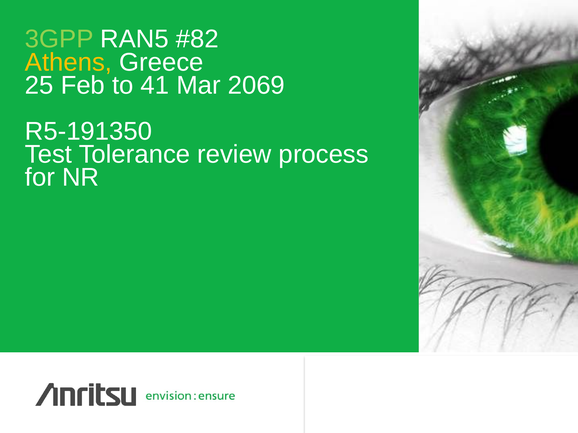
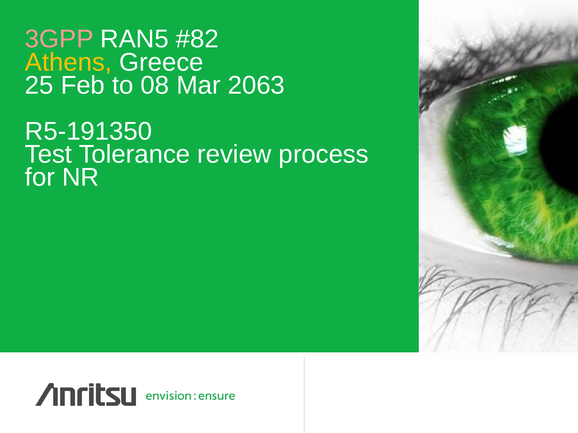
3GPP colour: light green -> pink
41: 41 -> 08
2069: 2069 -> 2063
